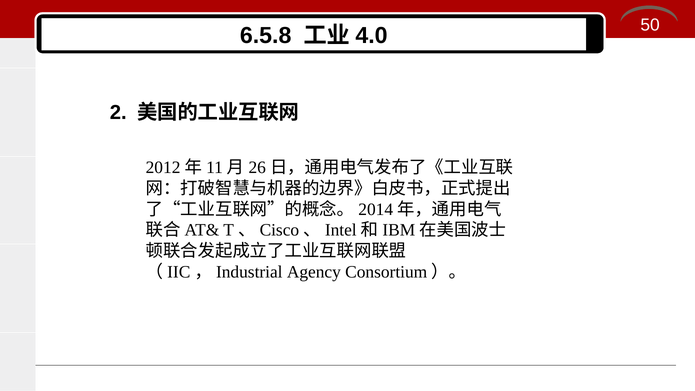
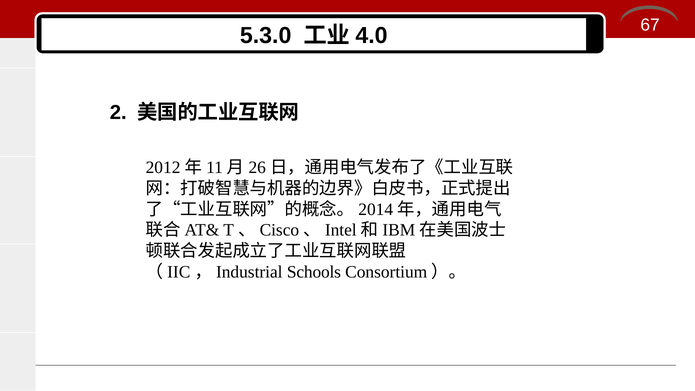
6.5.8: 6.5.8 -> 5.3.0
50: 50 -> 67
Agency: Agency -> Schools
